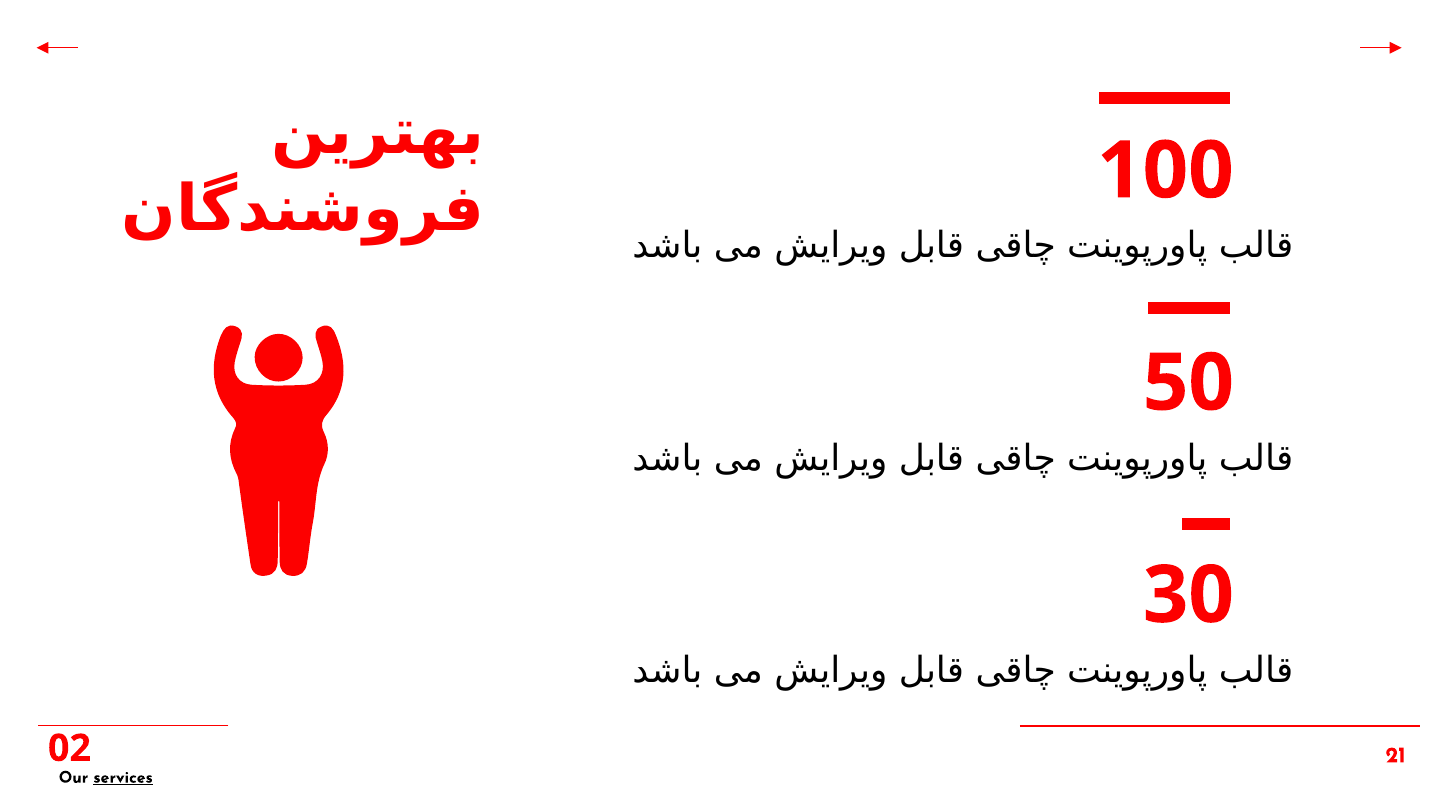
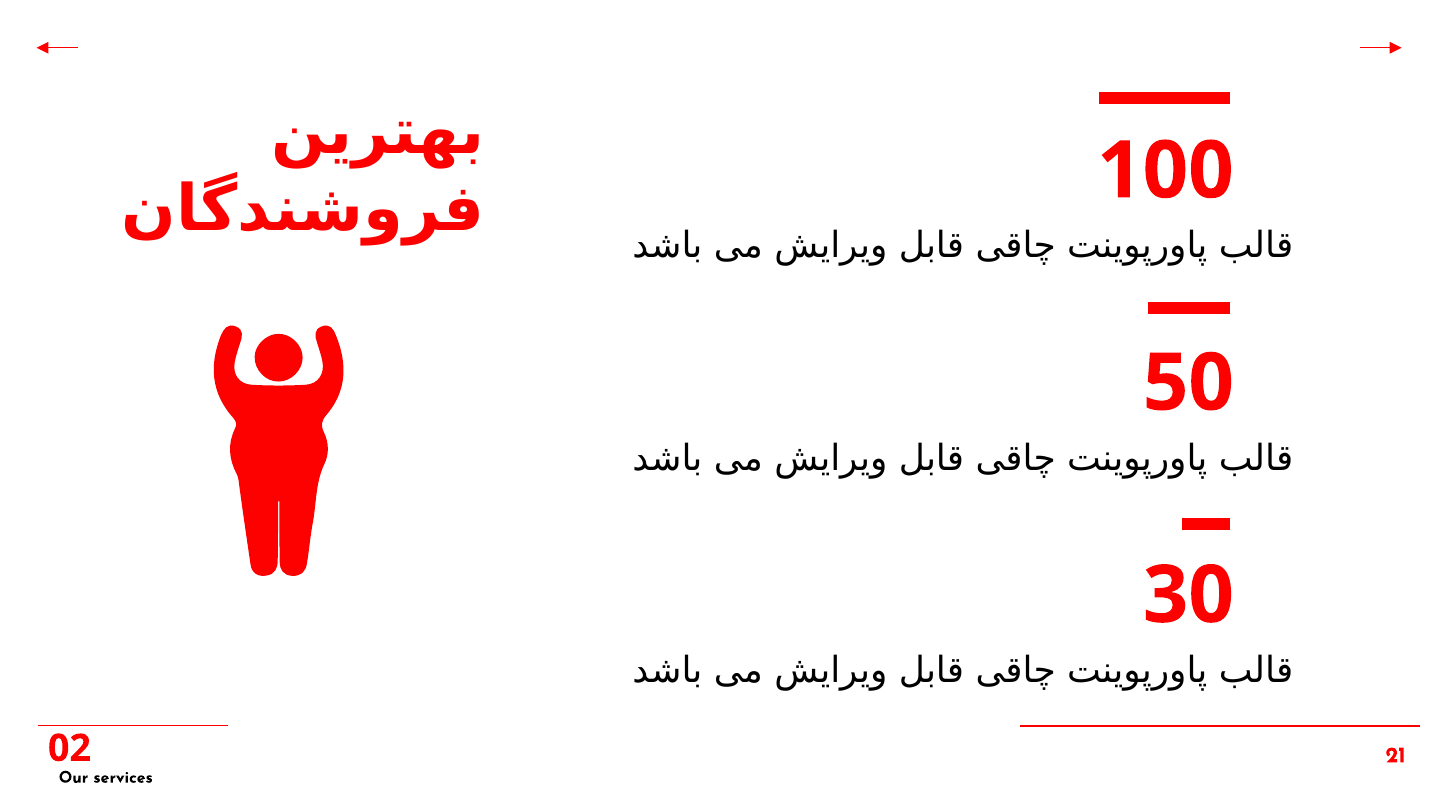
services underline: present -> none
